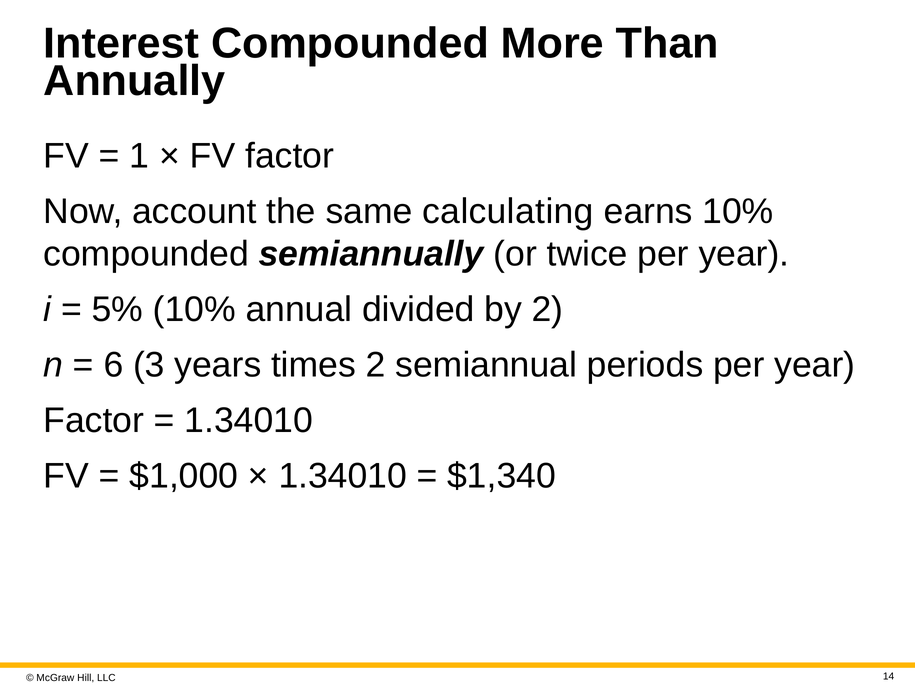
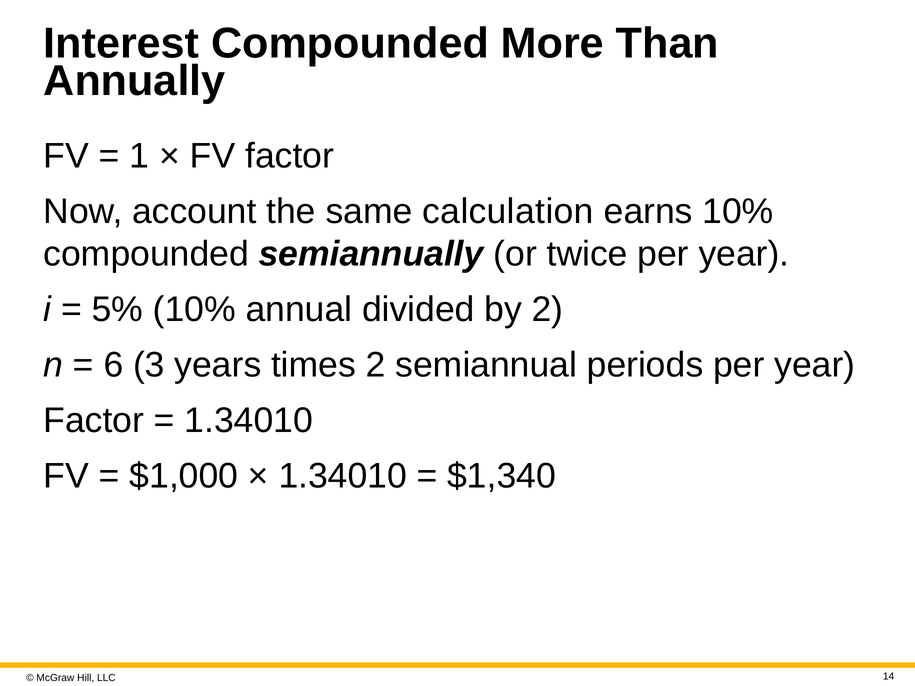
calculating: calculating -> calculation
